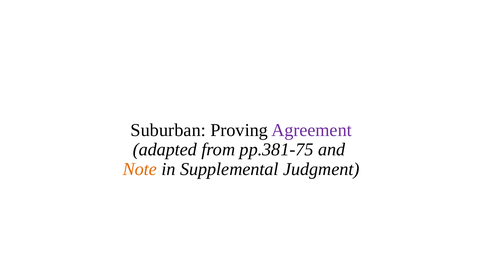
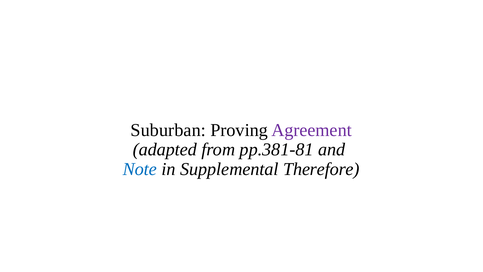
pp.381-75: pp.381-75 -> pp.381-81
Note colour: orange -> blue
Judgment: Judgment -> Therefore
